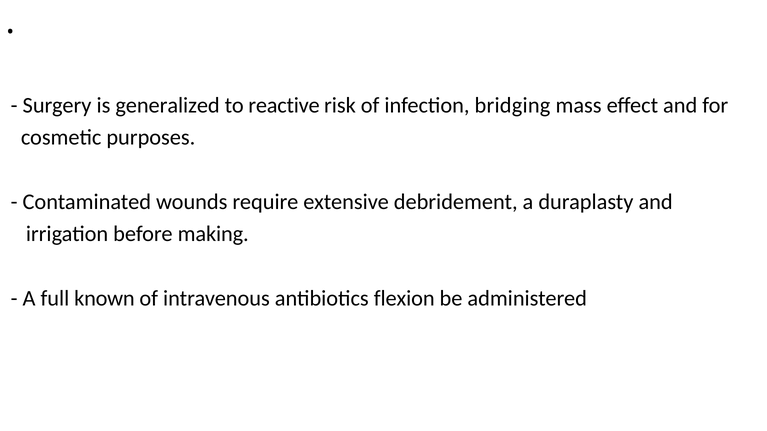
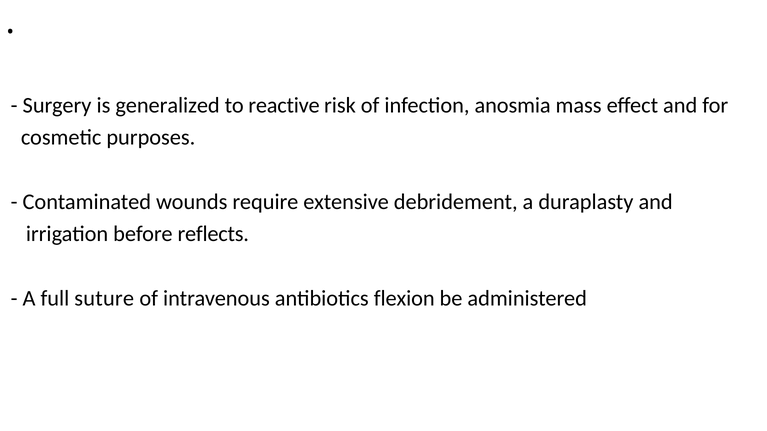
bridging: bridging -> anosmia
making: making -> reflects
known: known -> suture
